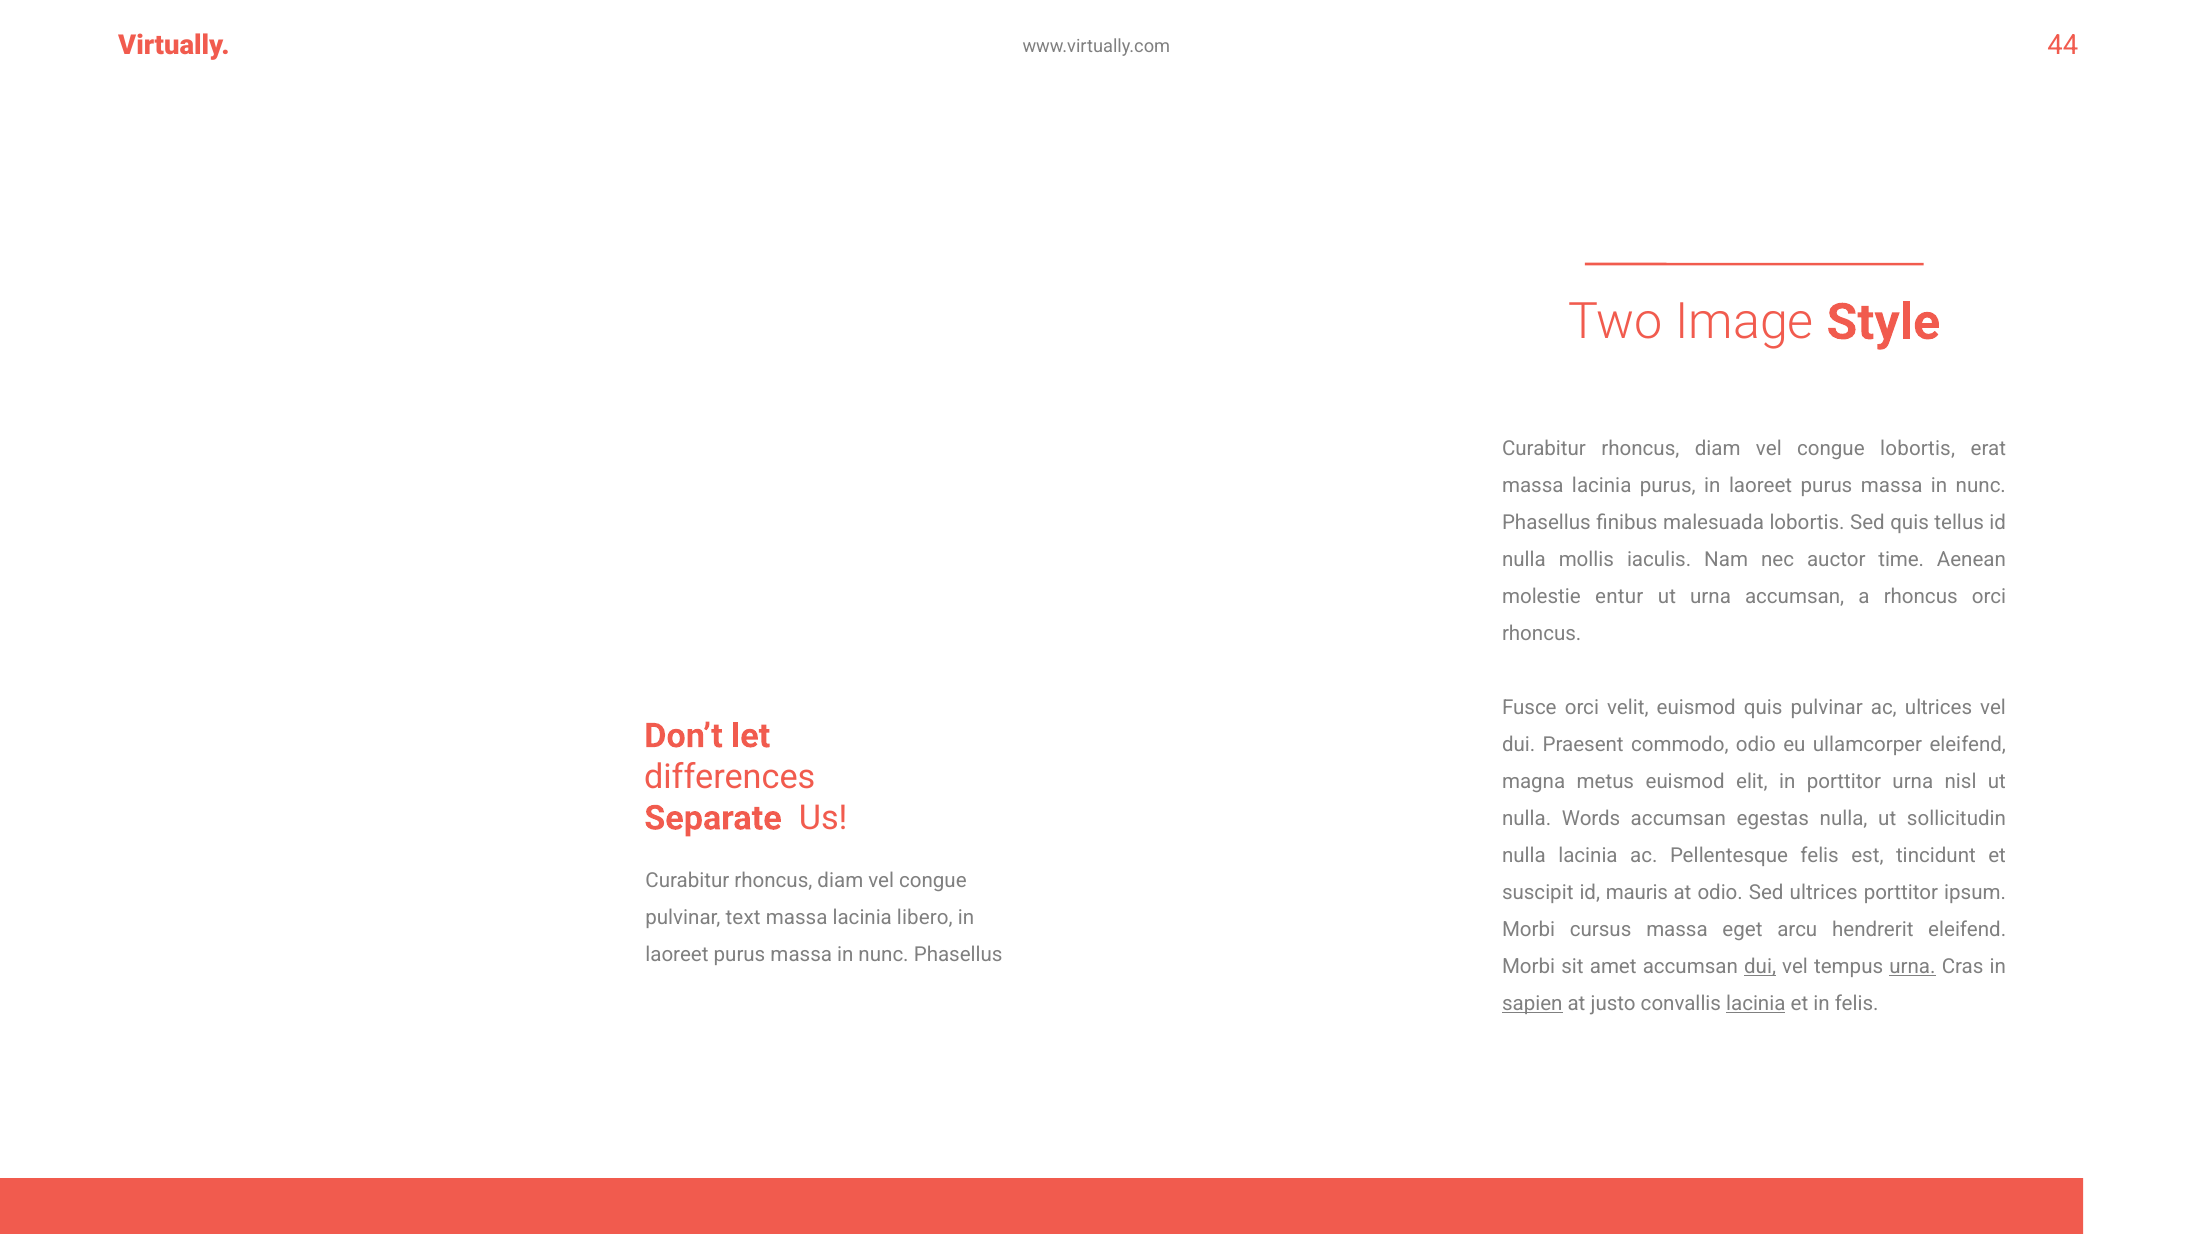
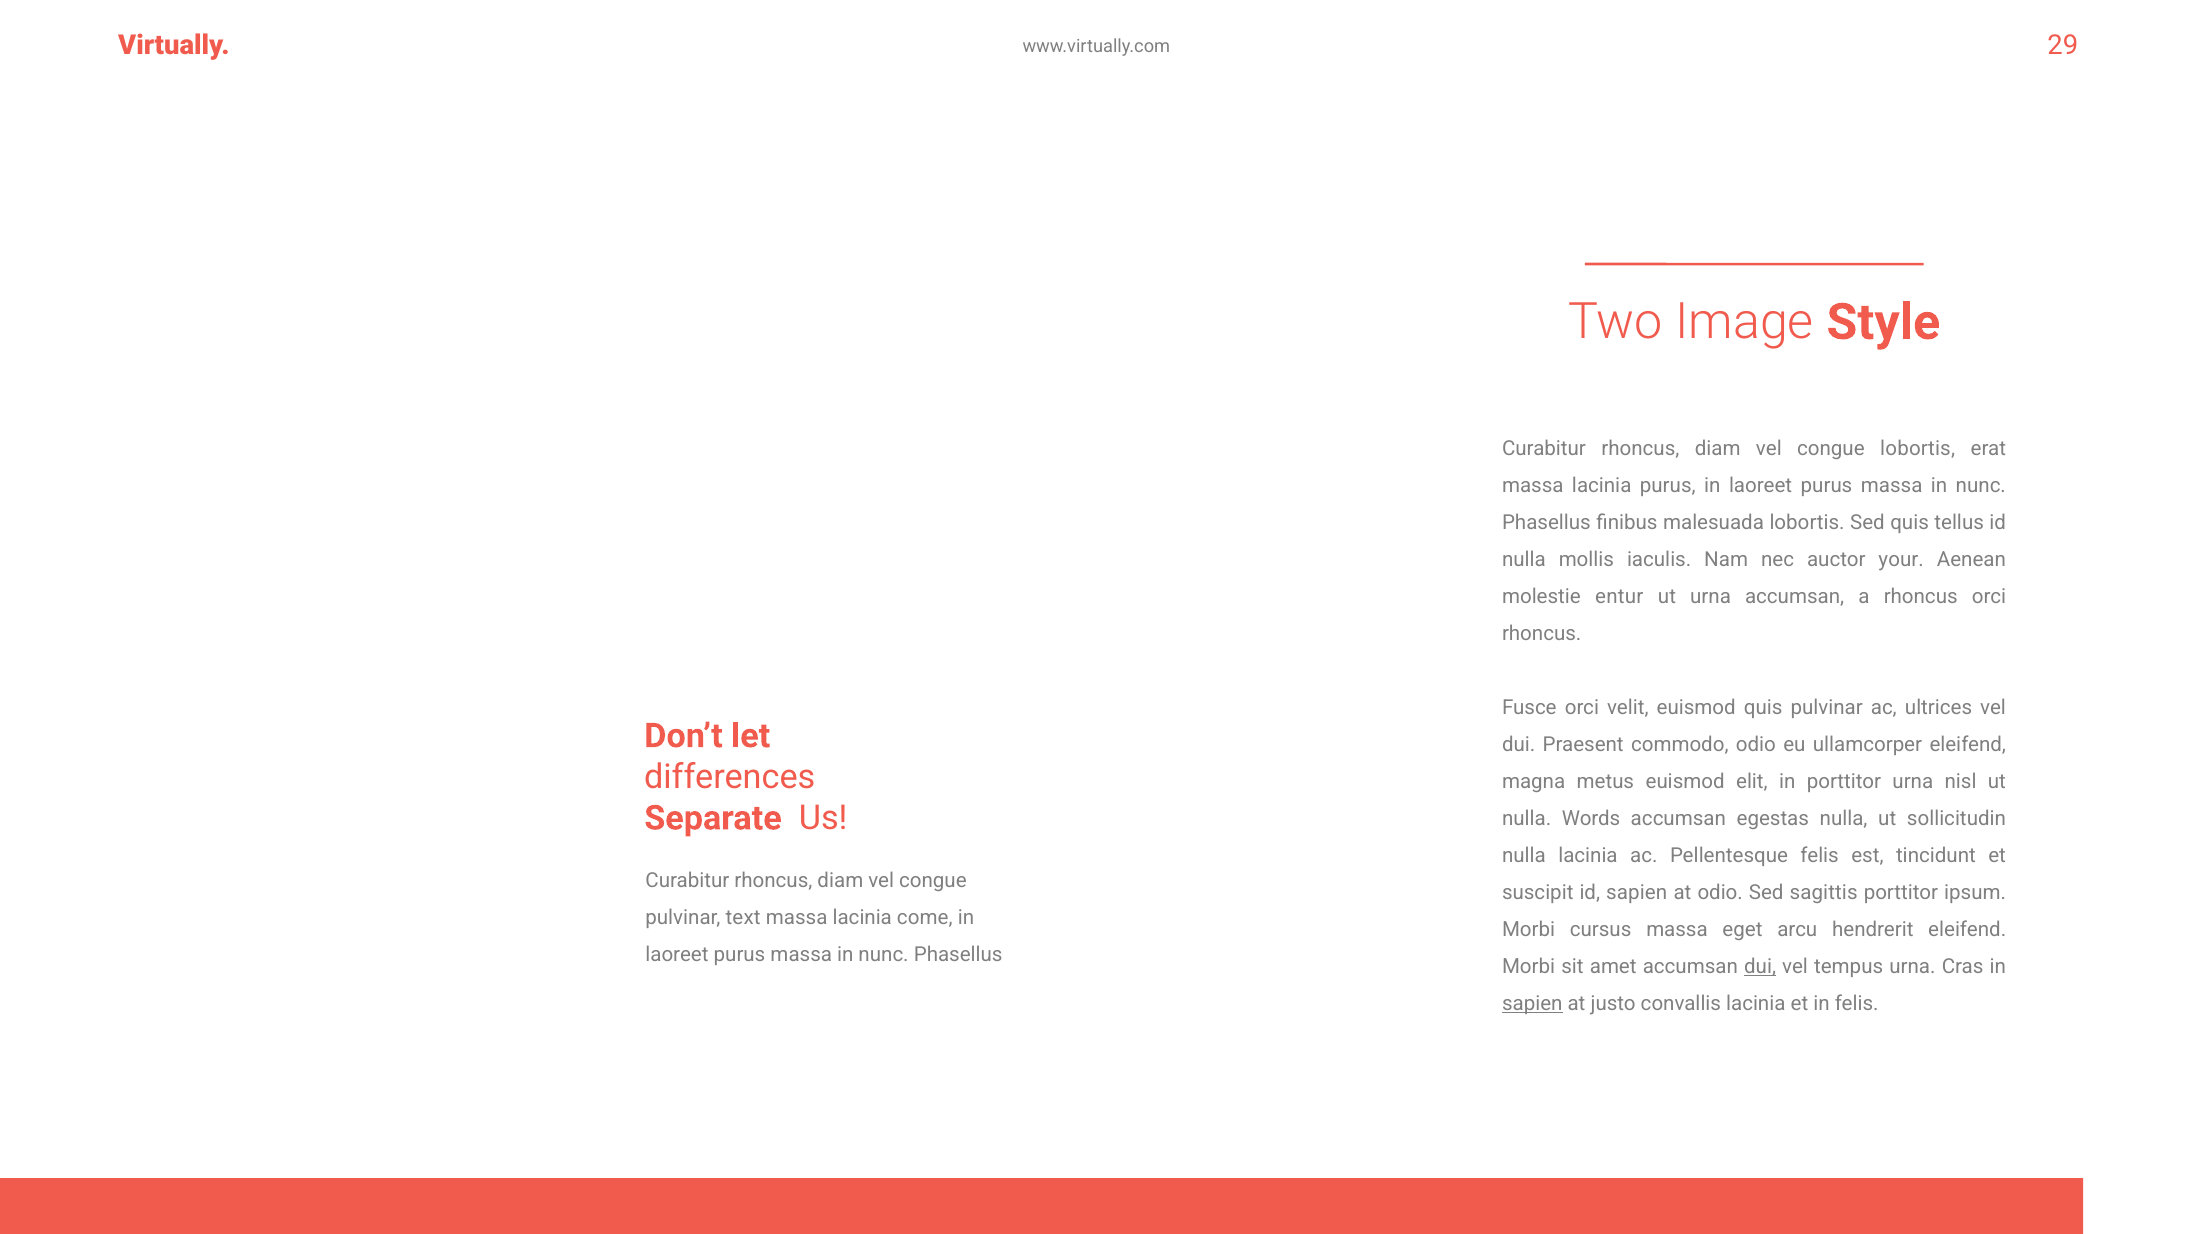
44: 44 -> 29
time: time -> your
id mauris: mauris -> sapien
Sed ultrices: ultrices -> sagittis
libero: libero -> come
urna at (1912, 966) underline: present -> none
lacinia at (1756, 1003) underline: present -> none
